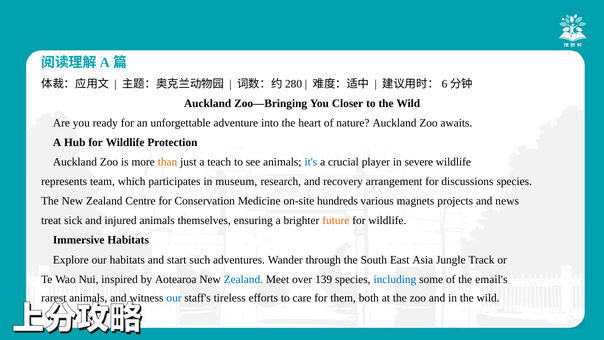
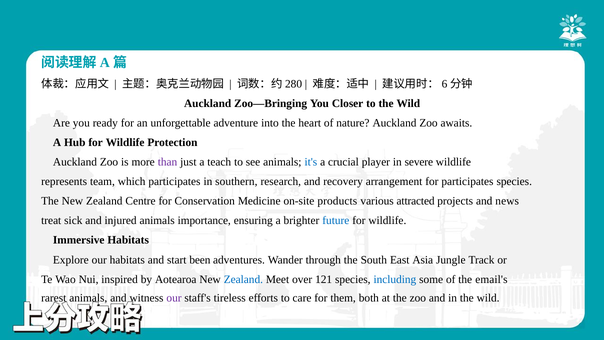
than colour: orange -> purple
museum: museum -> southern
for discussions: discussions -> participates
hundreds: hundreds -> products
magnets: magnets -> attracted
themselves: themselves -> importance
future colour: orange -> blue
such: such -> been
139: 139 -> 121
our at (174, 298) colour: blue -> purple
